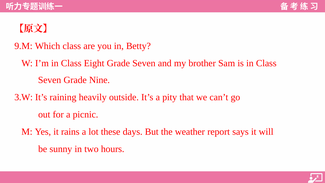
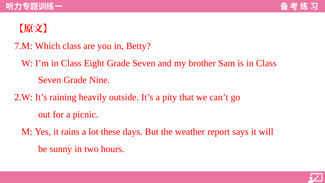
9.M: 9.M -> 7.M
3.W: 3.W -> 2.W
